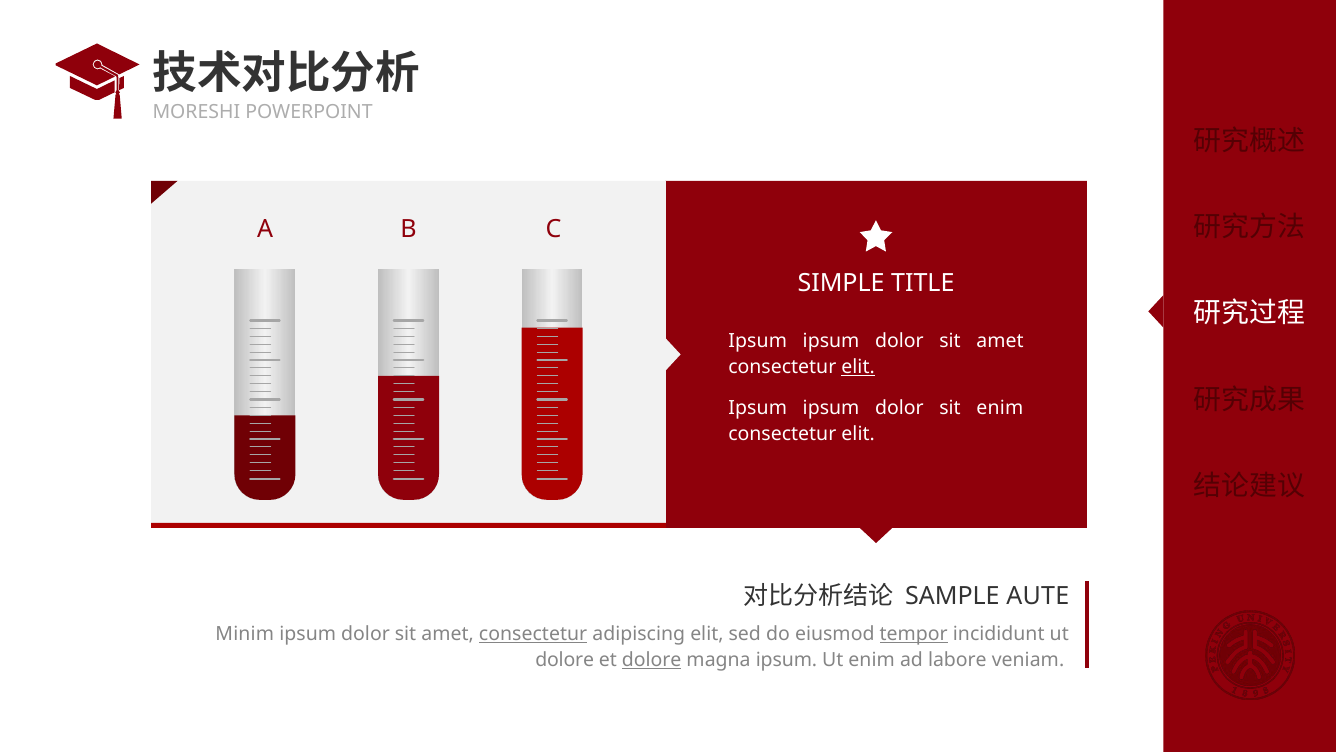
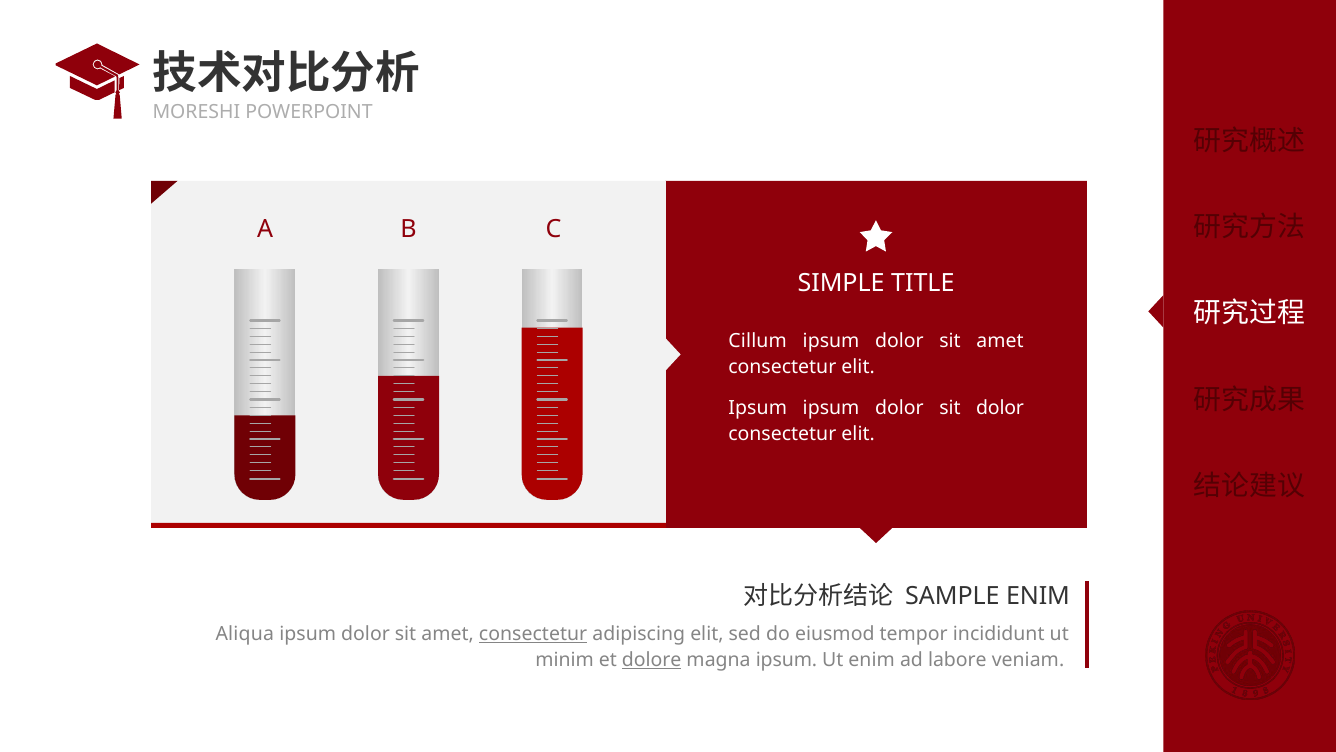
Ipsum at (758, 341): Ipsum -> Cillum
elit at (858, 367) underline: present -> none
sit enim: enim -> dolor
SAMPLE AUTE: AUTE -> ENIM
Minim: Minim -> Aliqua
tempor underline: present -> none
dolore at (565, 660): dolore -> minim
